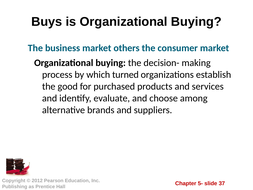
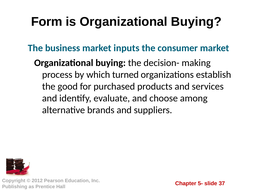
Buys: Buys -> Form
others: others -> inputs
